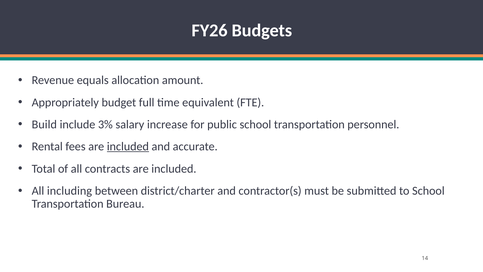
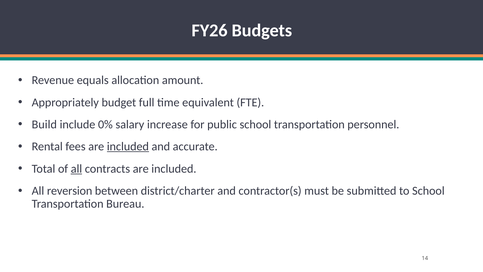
3%: 3% -> 0%
all at (76, 169) underline: none -> present
including: including -> reversion
